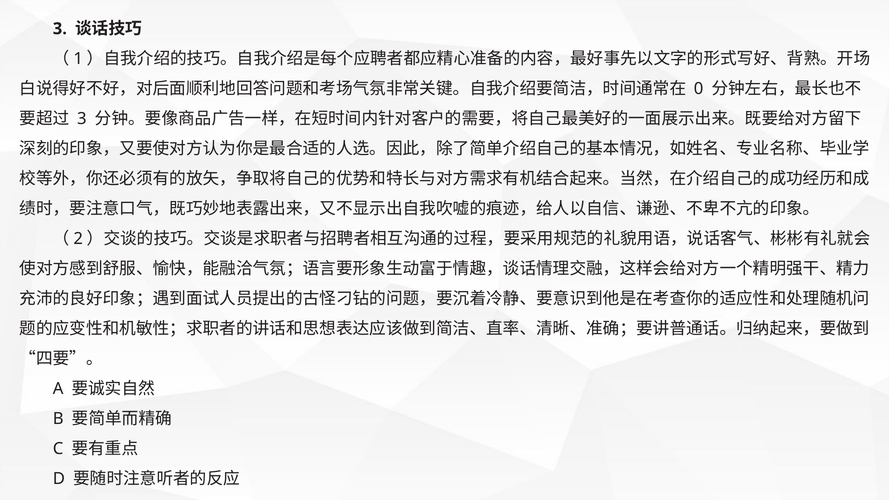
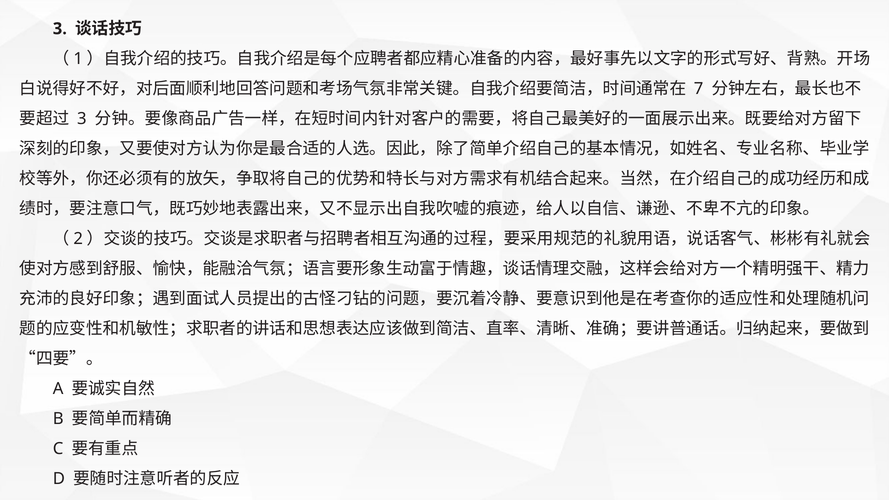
0: 0 -> 7
